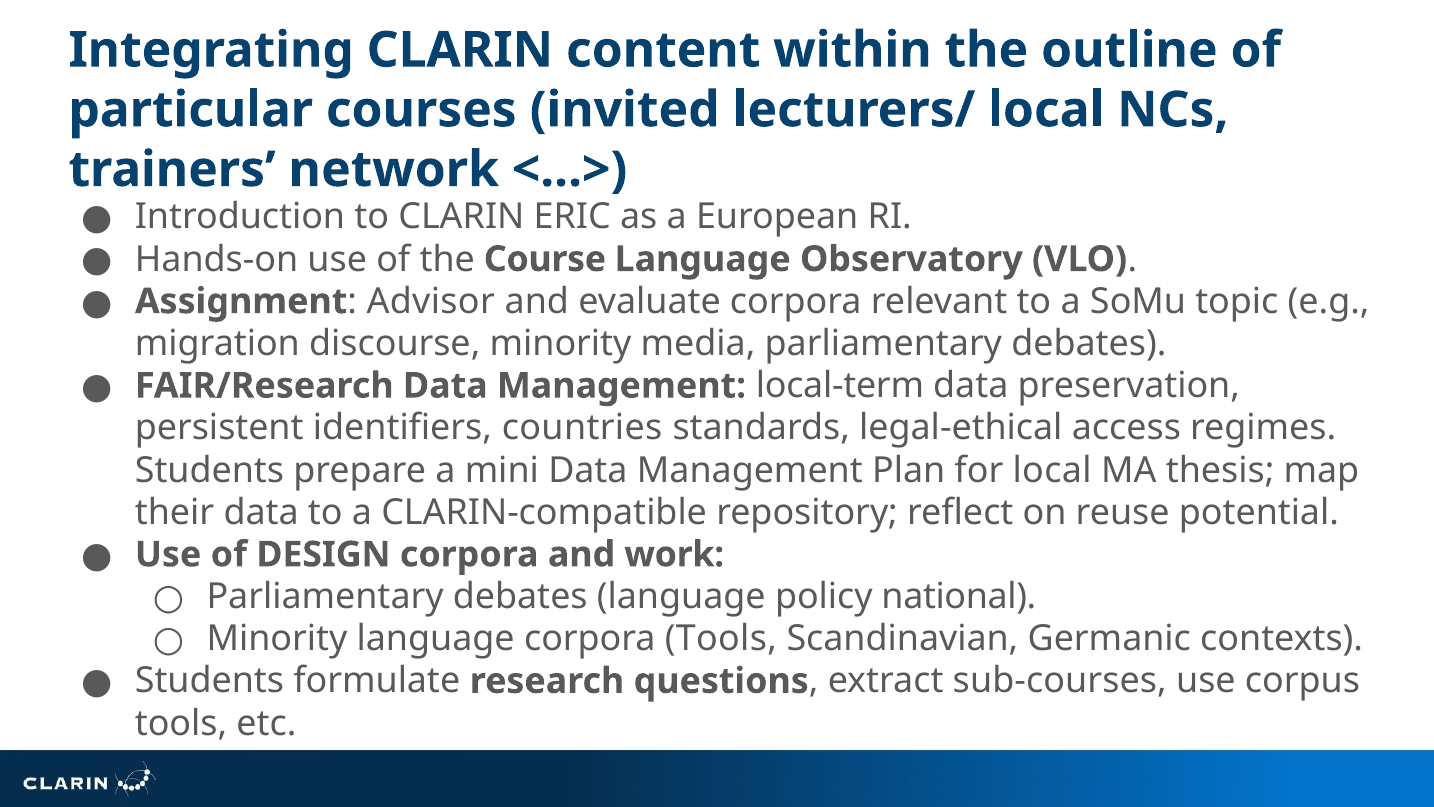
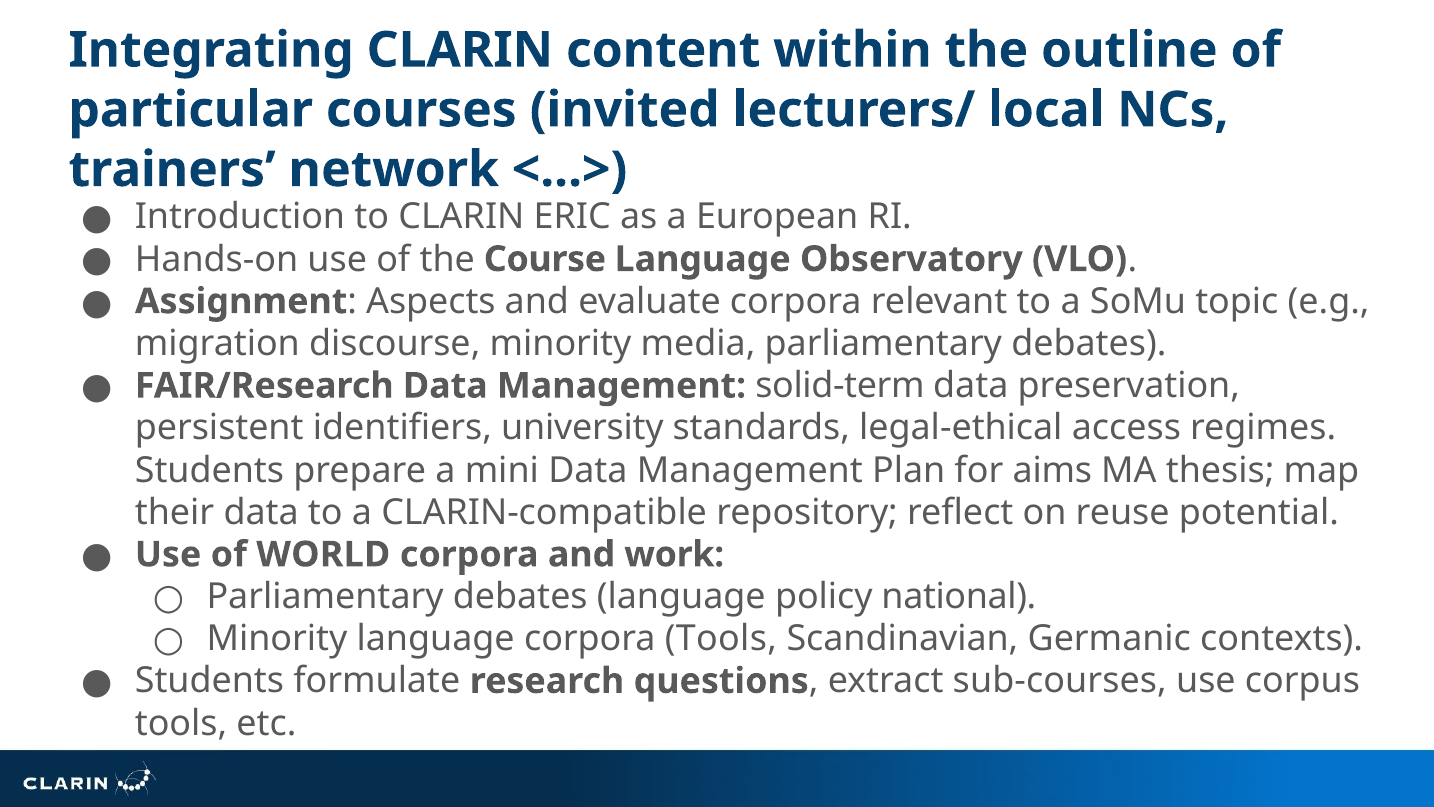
Advisor: Advisor -> Aspects
local-term: local-term -> solid-term
countries: countries -> university
for local: local -> aims
DESIGN: DESIGN -> WORLD
